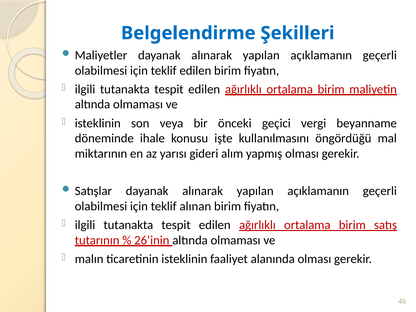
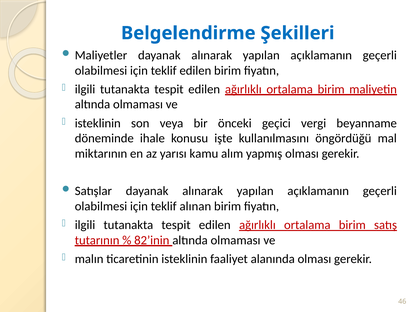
gideri: gideri -> kamu
26’inin: 26’inin -> 82’inin
